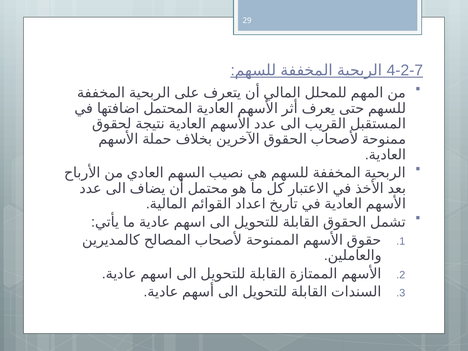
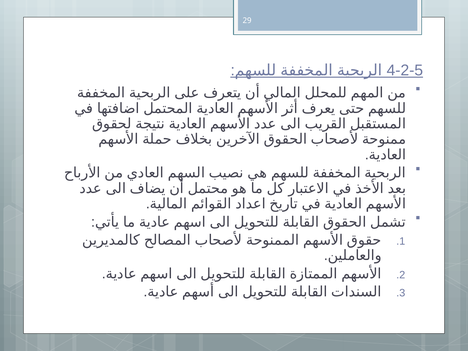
4-2-7: 4-2-7 -> 4-2-5
